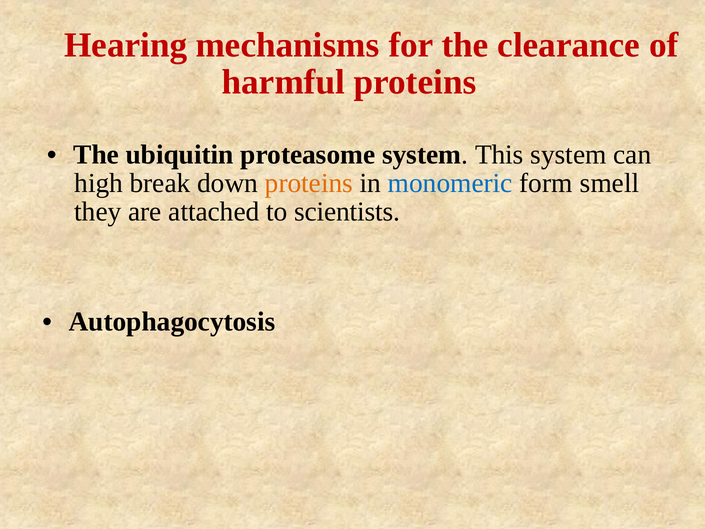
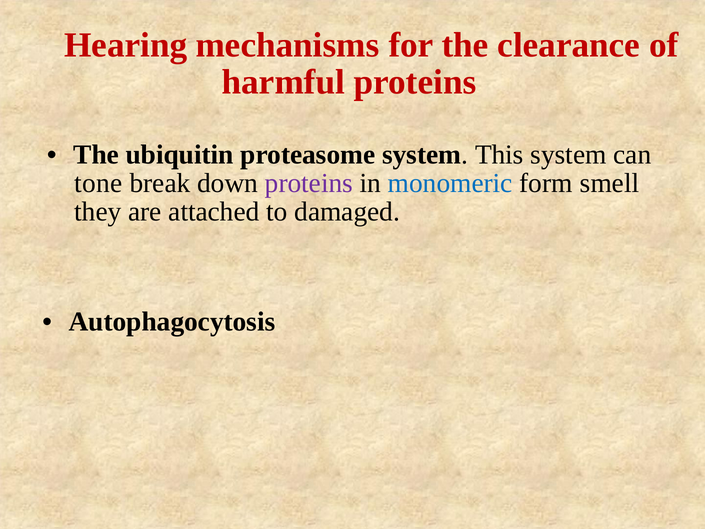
high: high -> tone
proteins at (309, 183) colour: orange -> purple
scientists: scientists -> damaged
